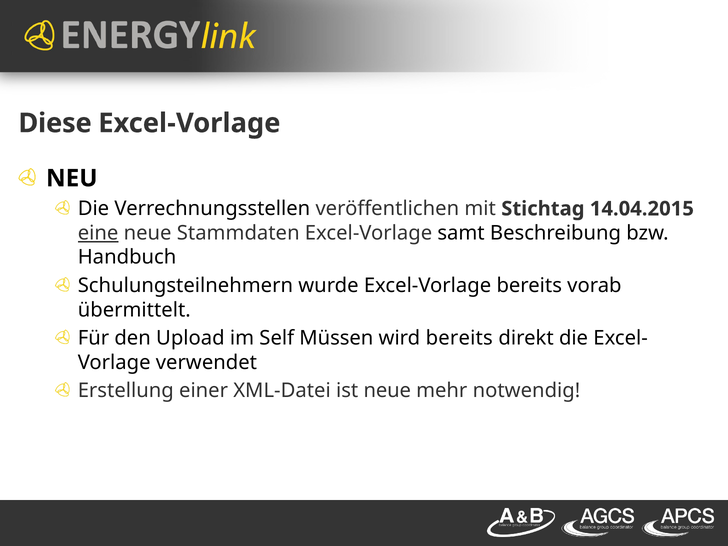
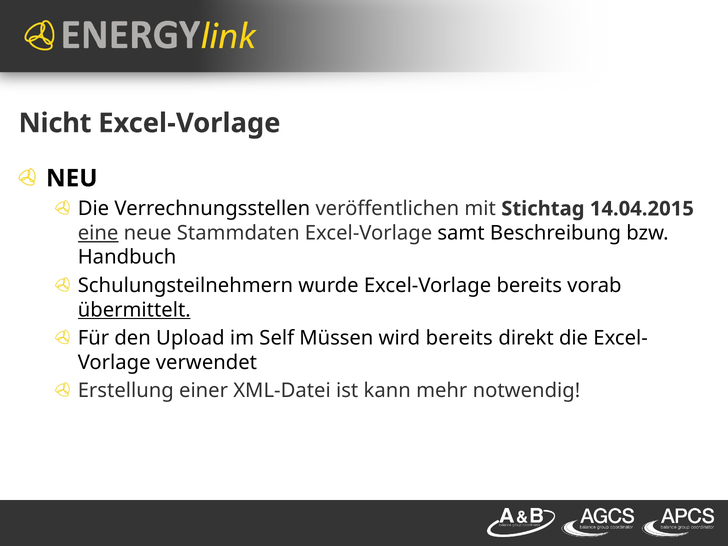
Diese: Diese -> Nicht
übermittelt underline: none -> present
ist neue: neue -> kann
